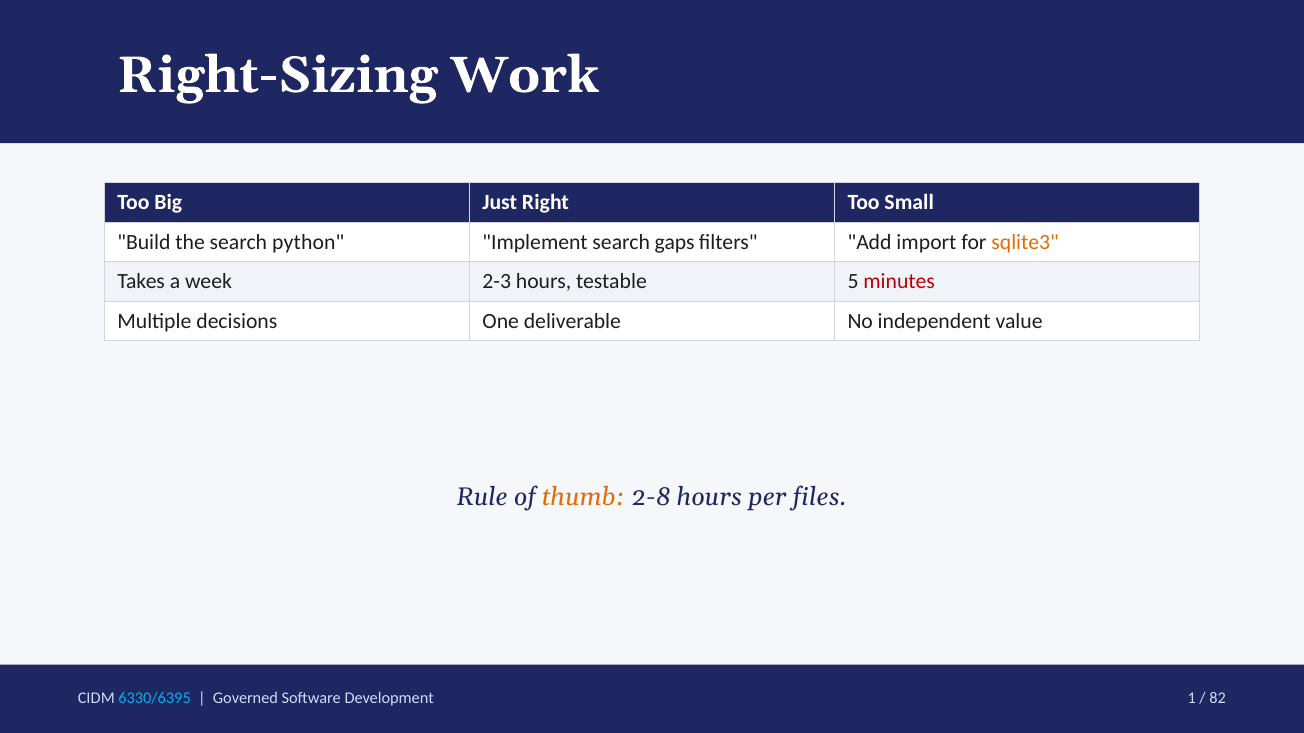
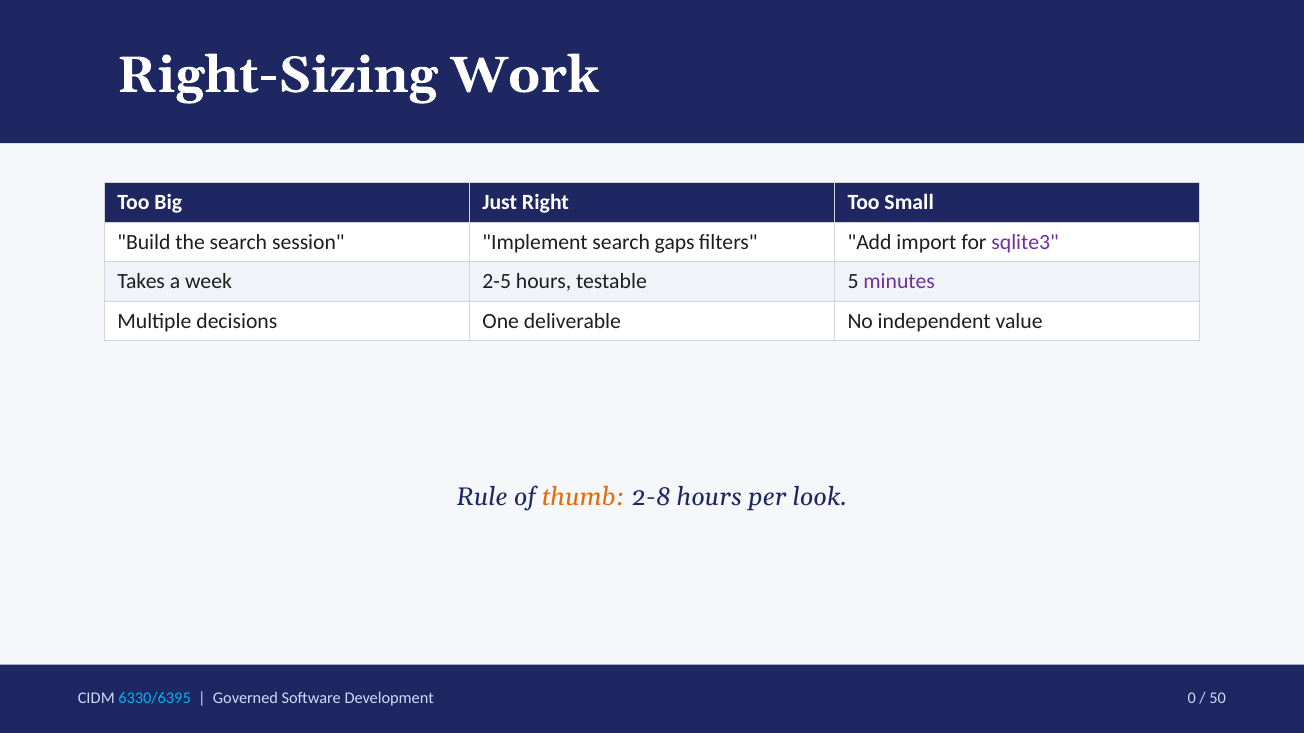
python: python -> session
sqlite3 colour: orange -> purple
2-3: 2-3 -> 2-5
minutes colour: red -> purple
files: files -> look
1: 1 -> 0
82: 82 -> 50
